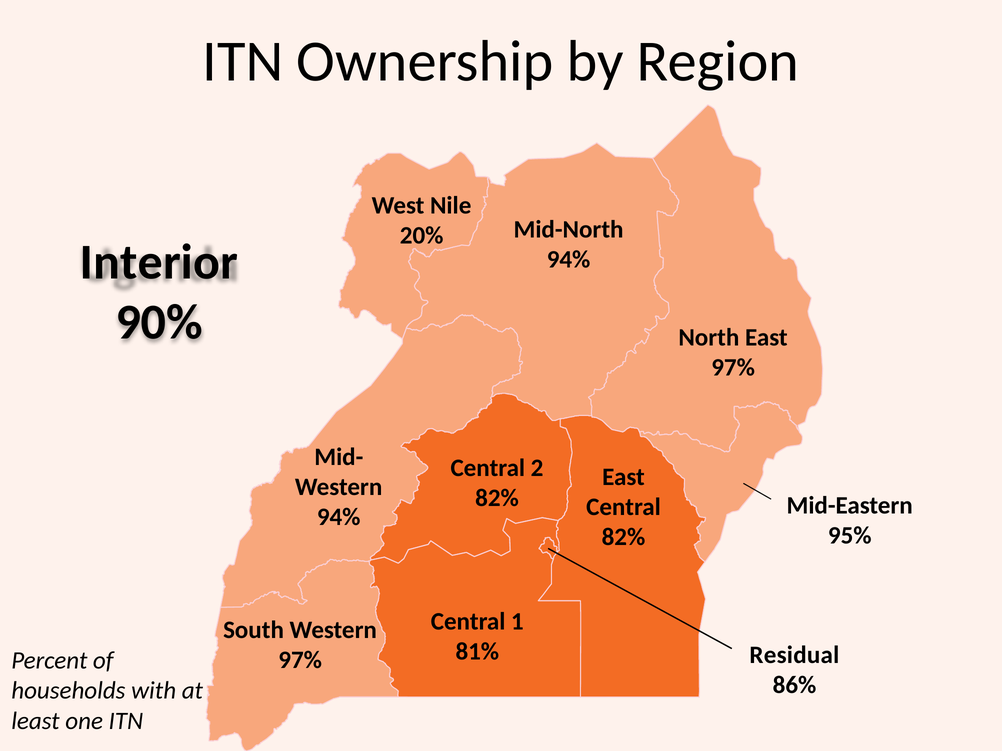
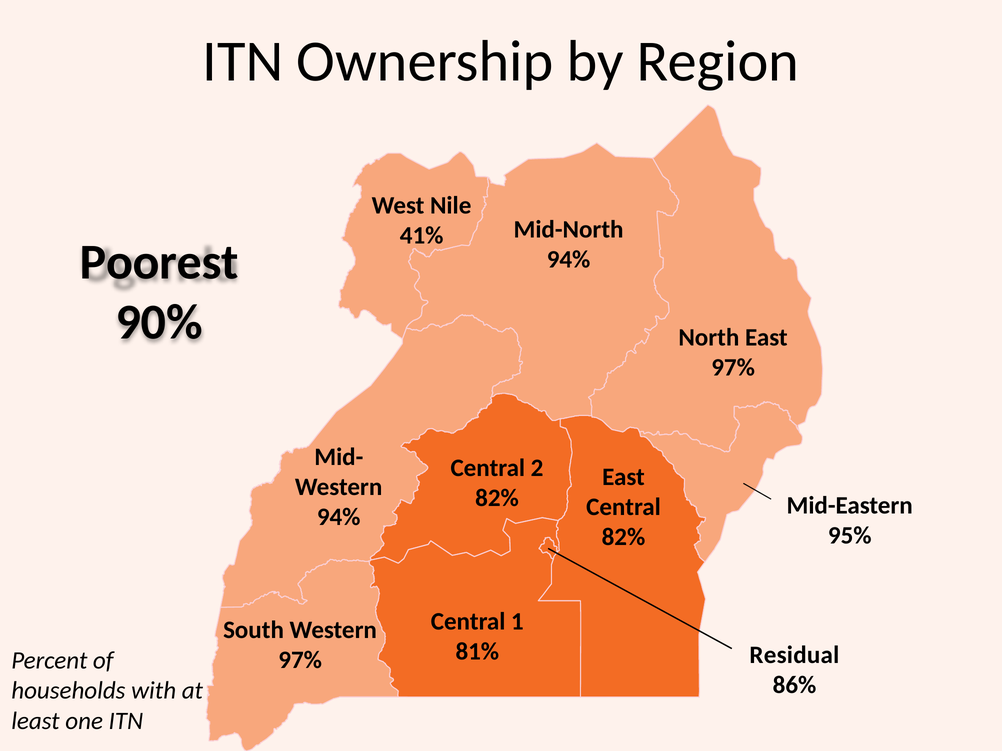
20%: 20% -> 41%
Interior: Interior -> Poorest
